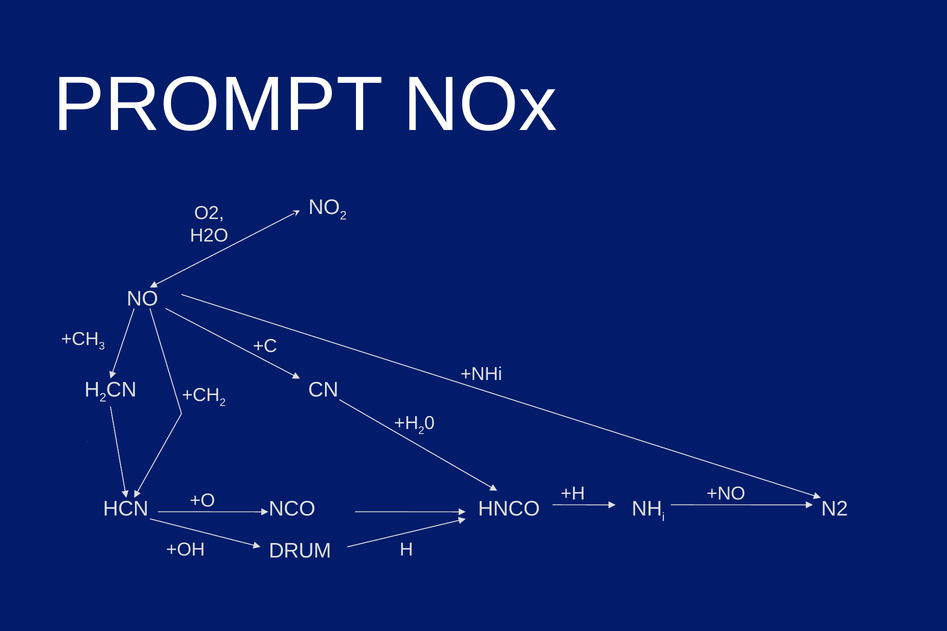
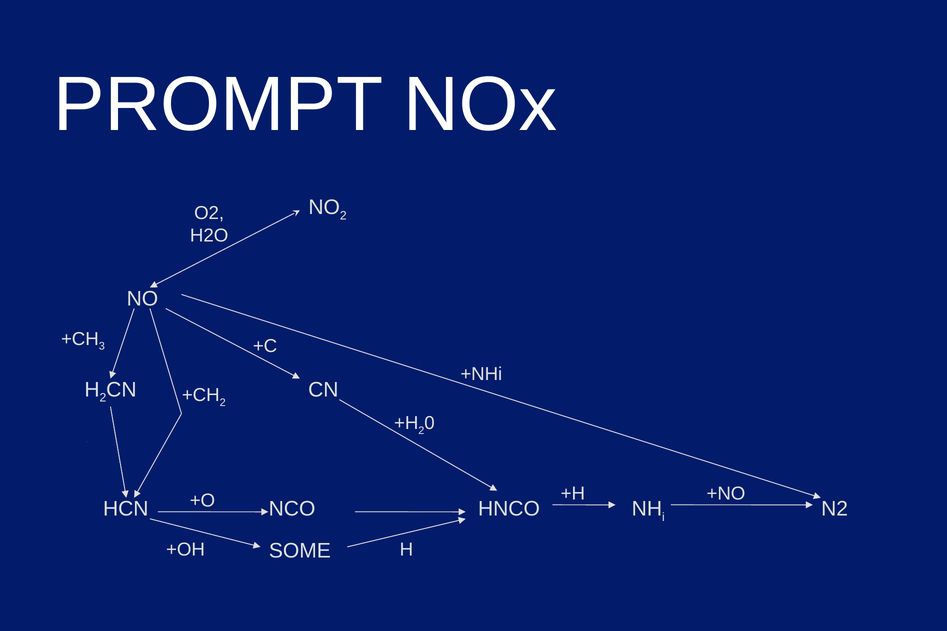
DRUM: DRUM -> SOME
